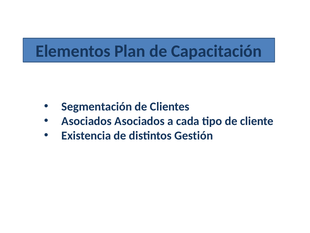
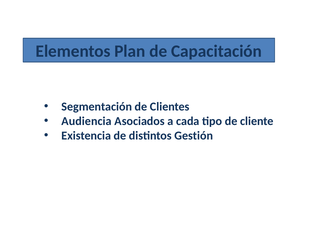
Asociados at (87, 121): Asociados -> Audiencia
